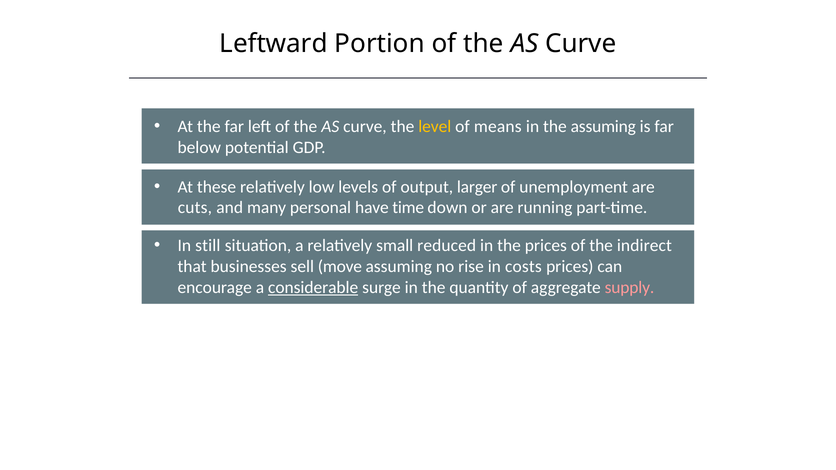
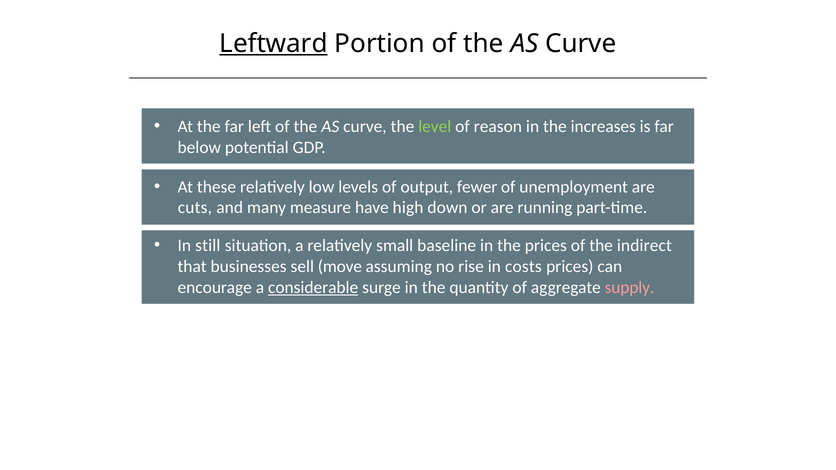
Leftward underline: none -> present
level colour: yellow -> light green
means: means -> reason
the assuming: assuming -> increases
larger: larger -> fewer
personal: personal -> measure
time: time -> high
reduced: reduced -> baseline
